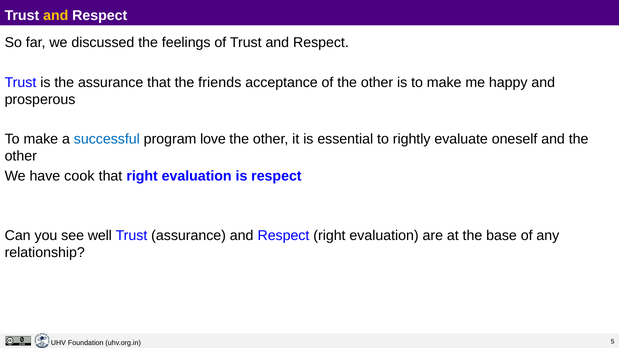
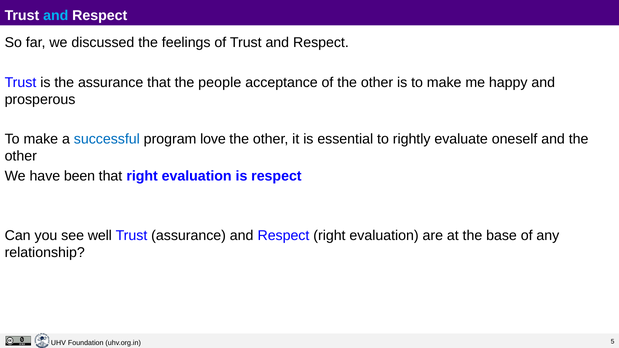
and at (56, 16) colour: yellow -> light blue
friends: friends -> people
cook: cook -> been
